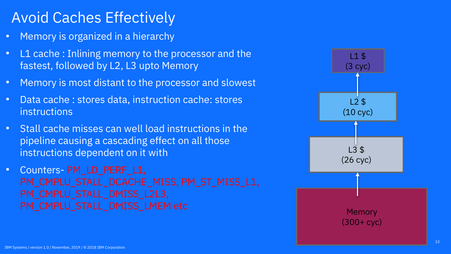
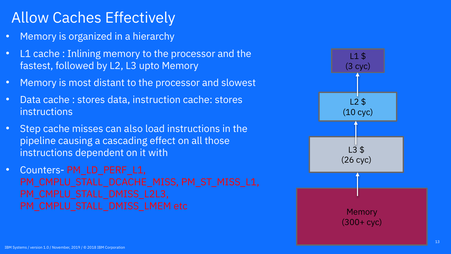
Avoid: Avoid -> Allow
Stall: Stall -> Step
well: well -> also
